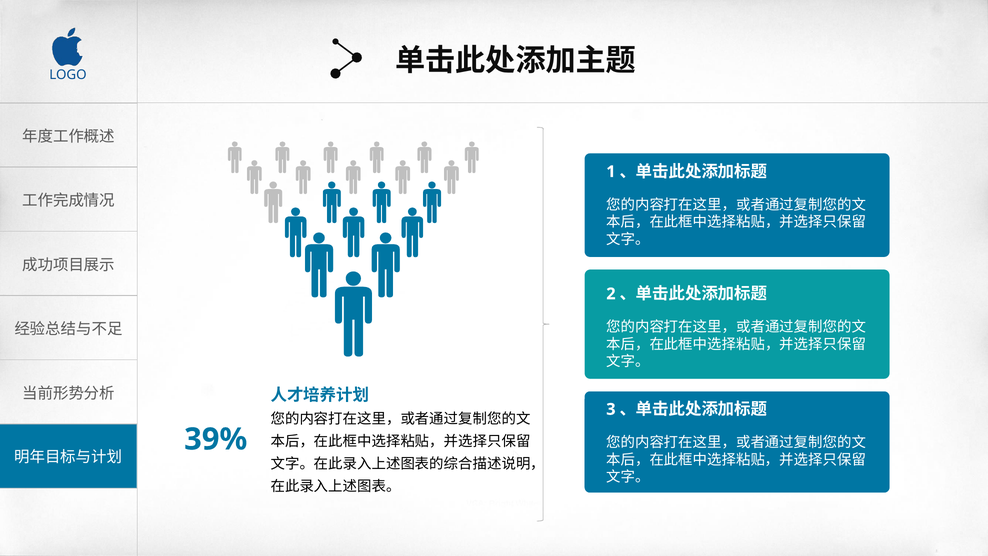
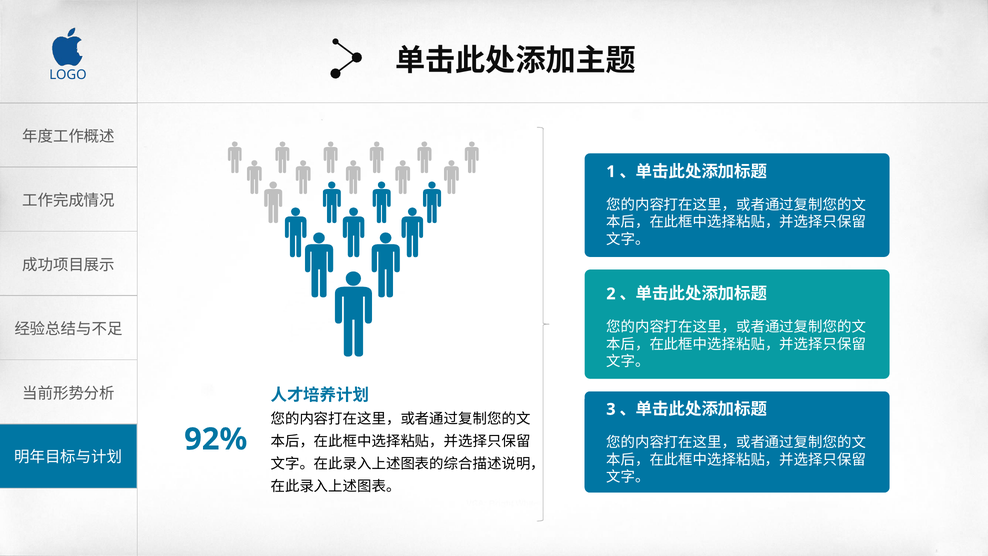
39%: 39% -> 92%
